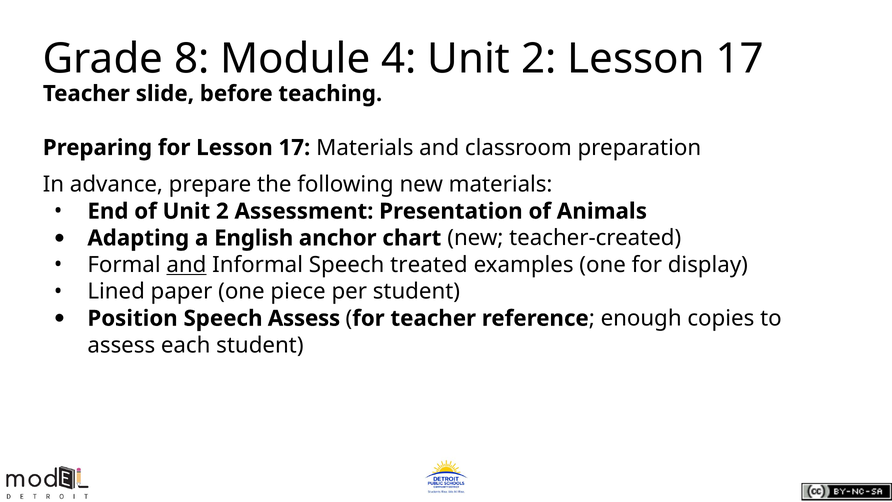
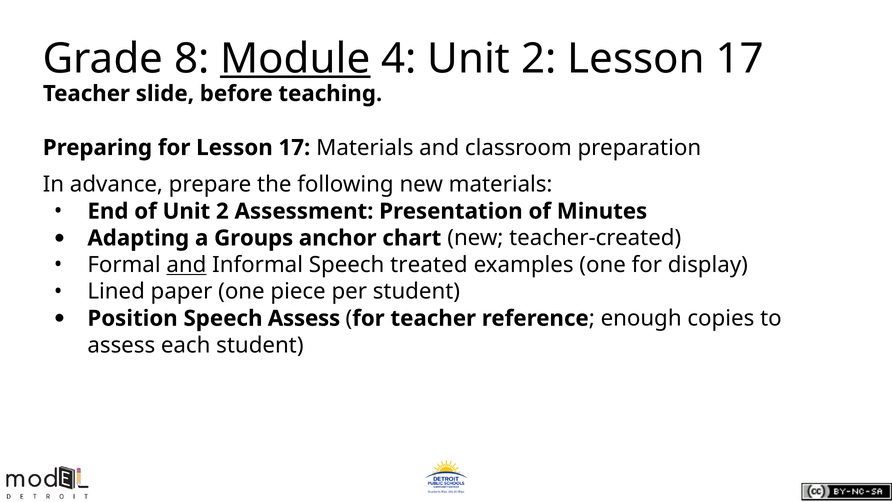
Module underline: none -> present
Animals: Animals -> Minutes
English: English -> Groups
